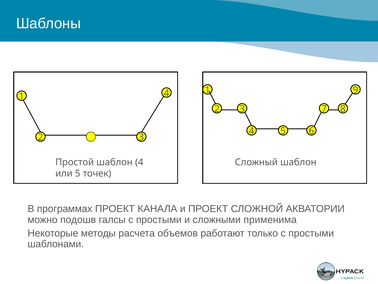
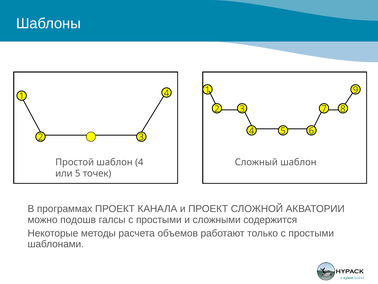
применима: применима -> содержится
